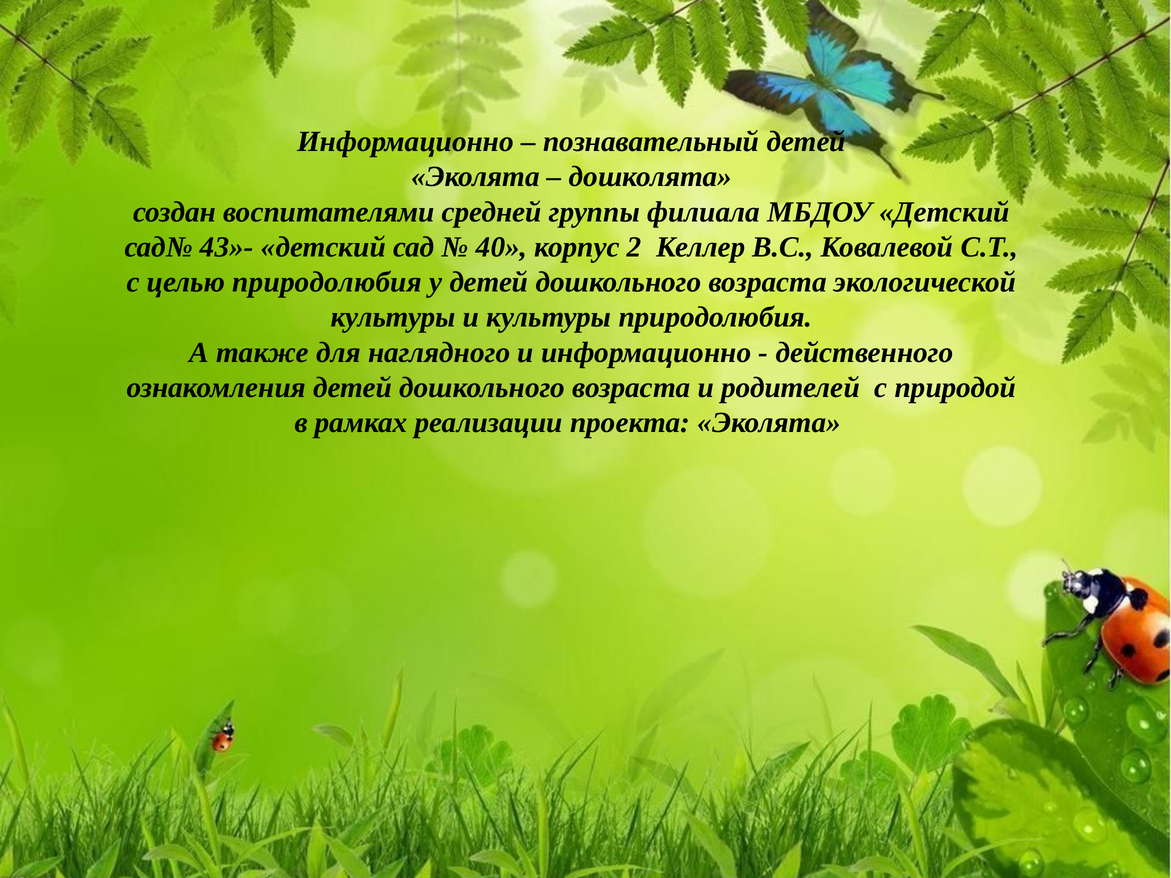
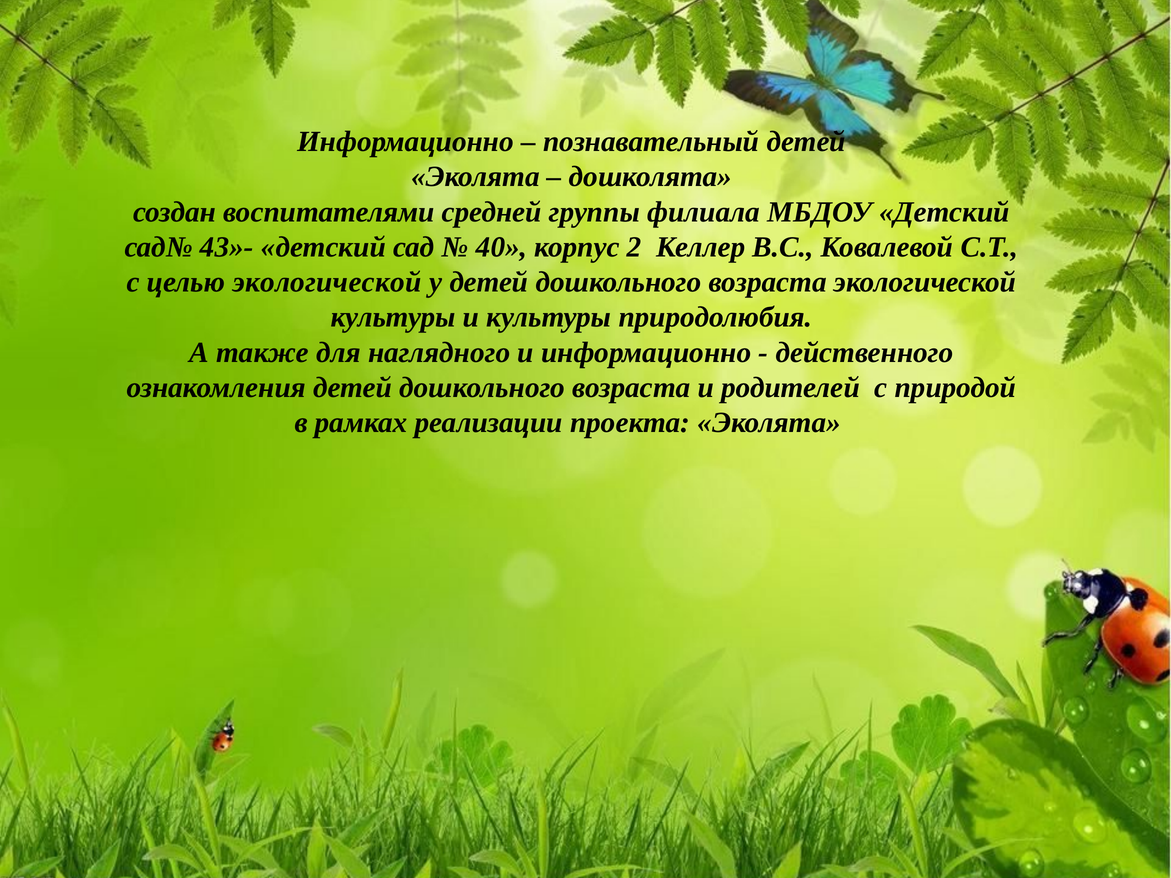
целью природолюбия: природолюбия -> экологической
